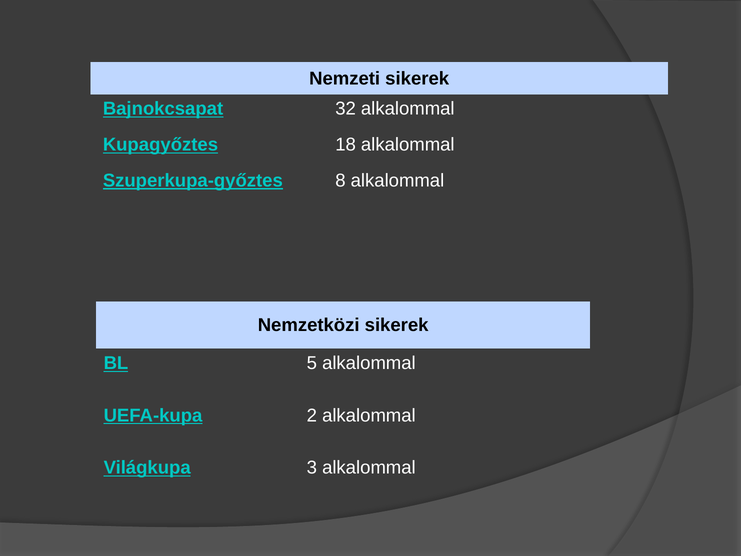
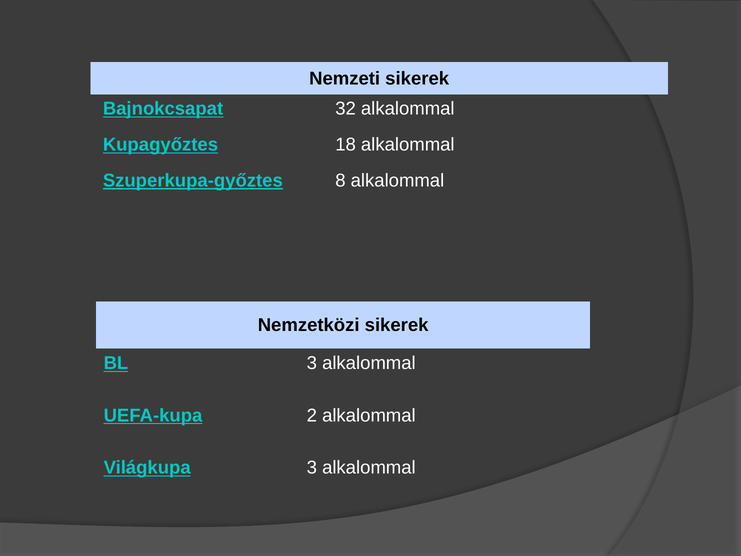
BL 5: 5 -> 3
